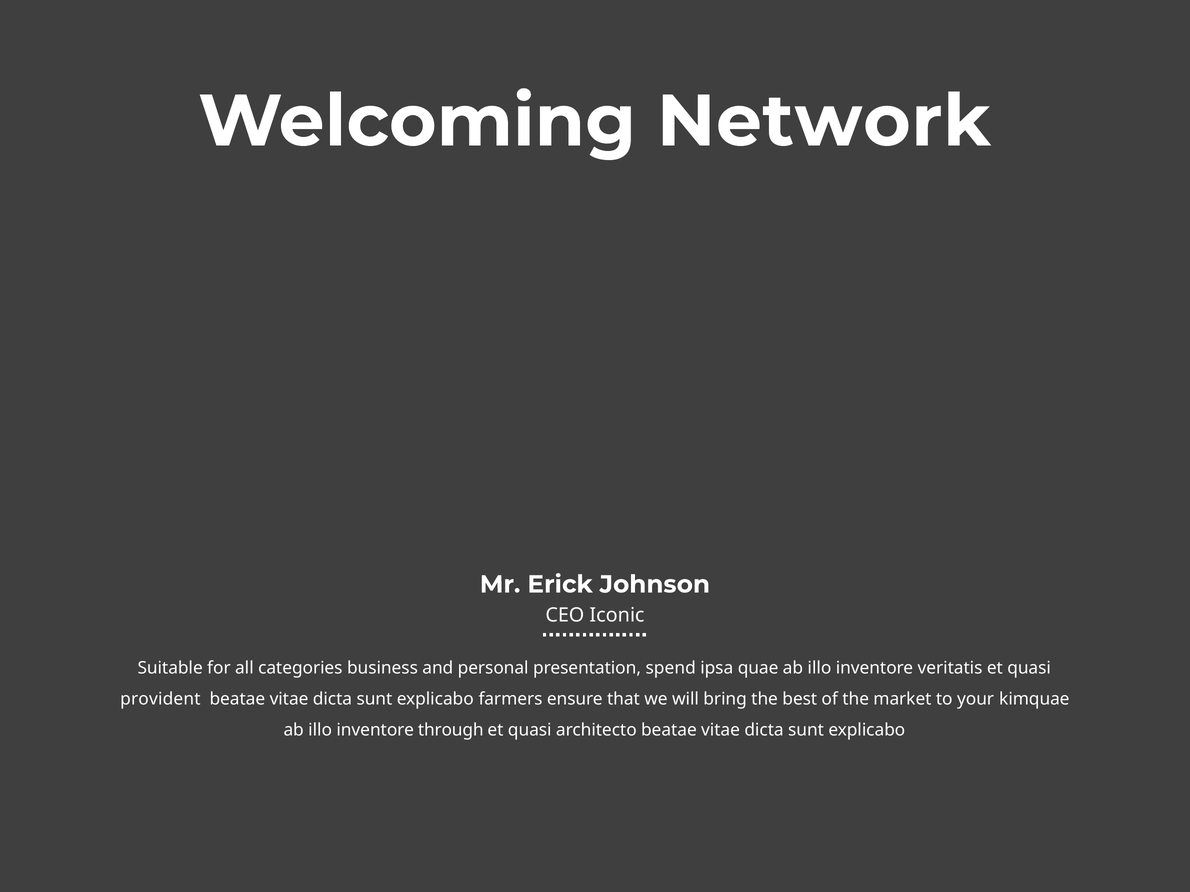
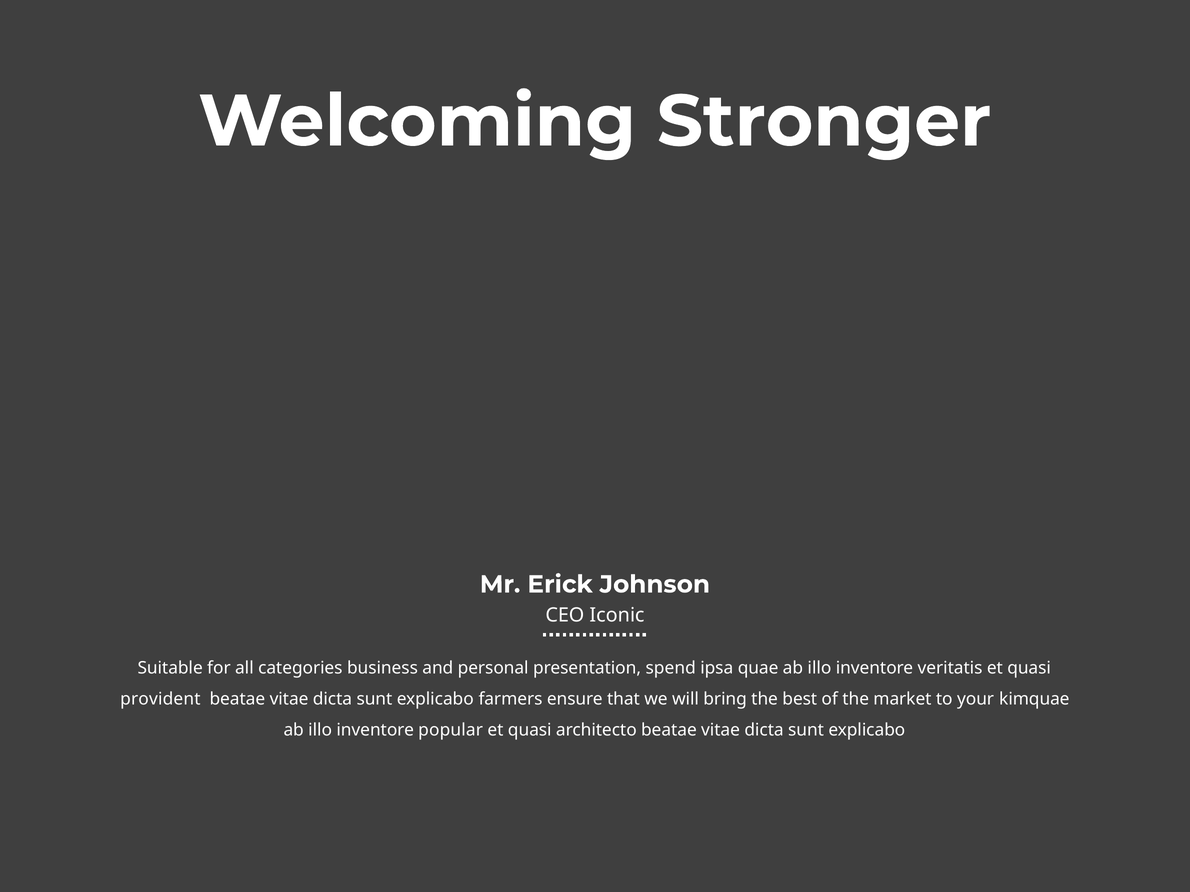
Network: Network -> Stronger
through: through -> popular
